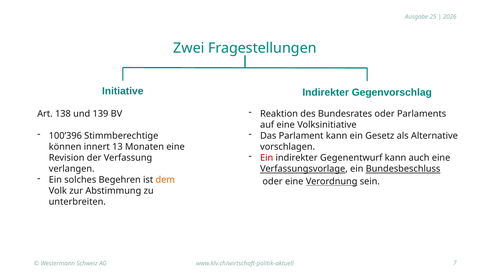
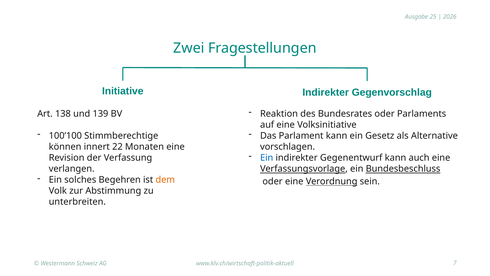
100’396: 100’396 -> 100’100
13: 13 -> 22
Ein at (267, 158) colour: red -> blue
